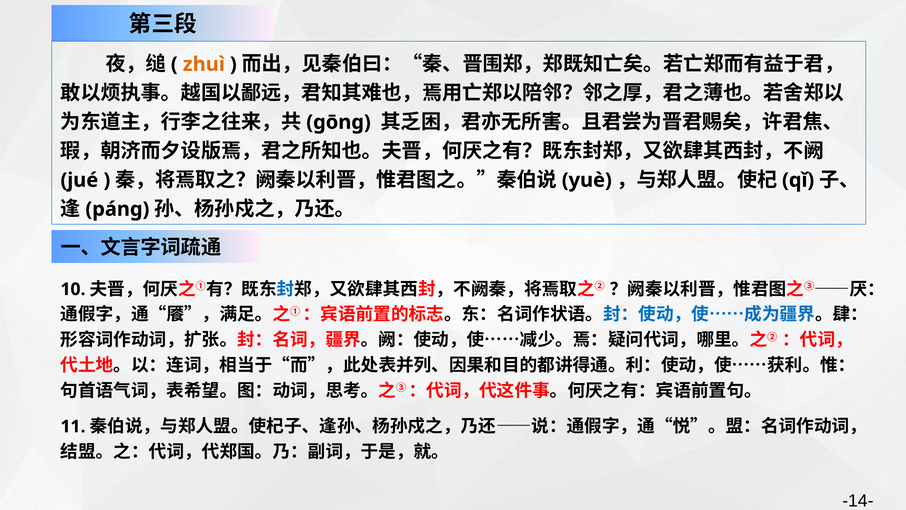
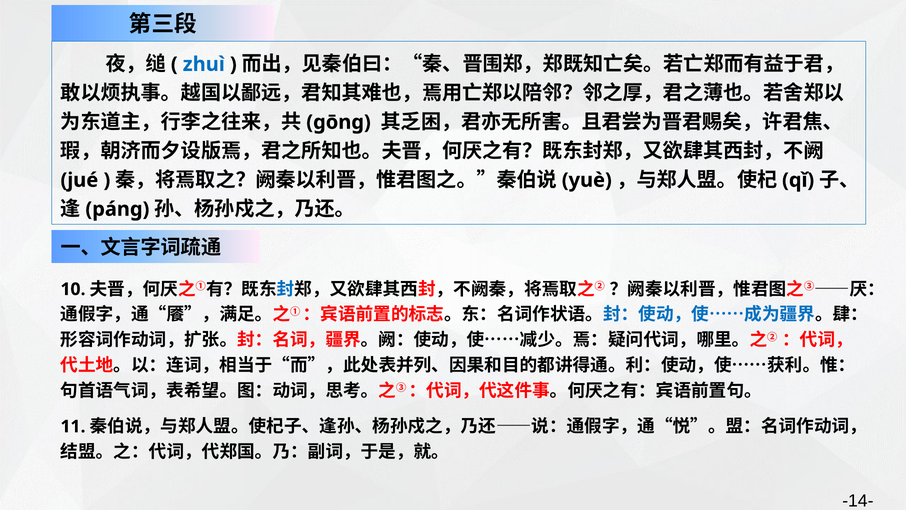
zhuì colour: orange -> blue
